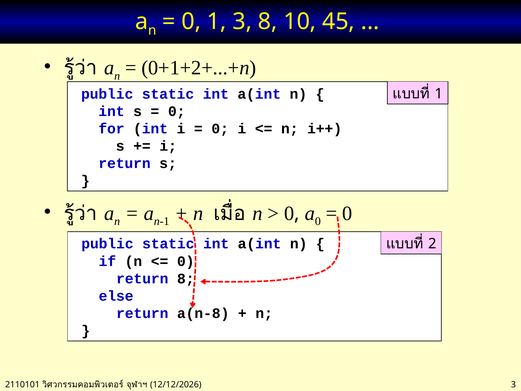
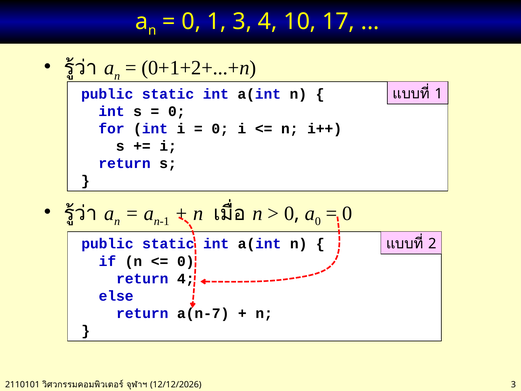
3 8: 8 -> 4
45: 45 -> 17
return 8: 8 -> 4
a(n-8: a(n-8 -> a(n-7
